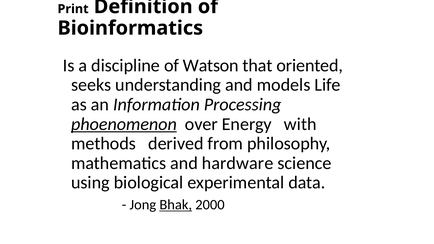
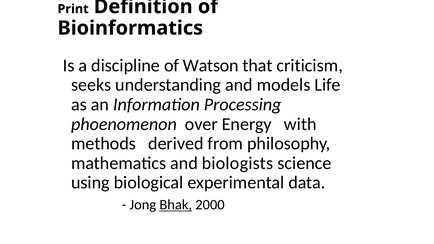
oriented: oriented -> criticism
phoenomenon underline: present -> none
hardware: hardware -> biologists
